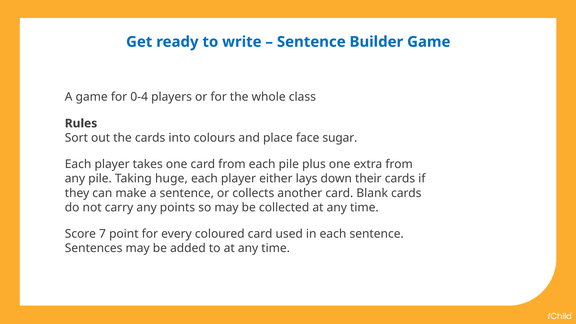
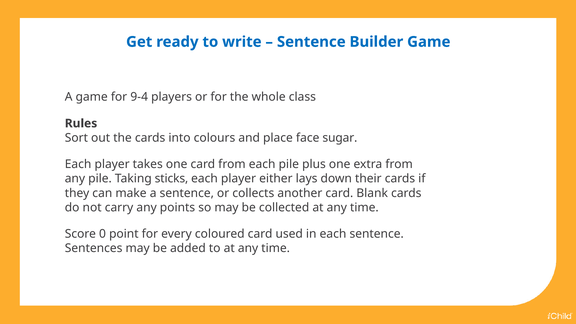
0-4: 0-4 -> 9-4
huge: huge -> sticks
7: 7 -> 0
